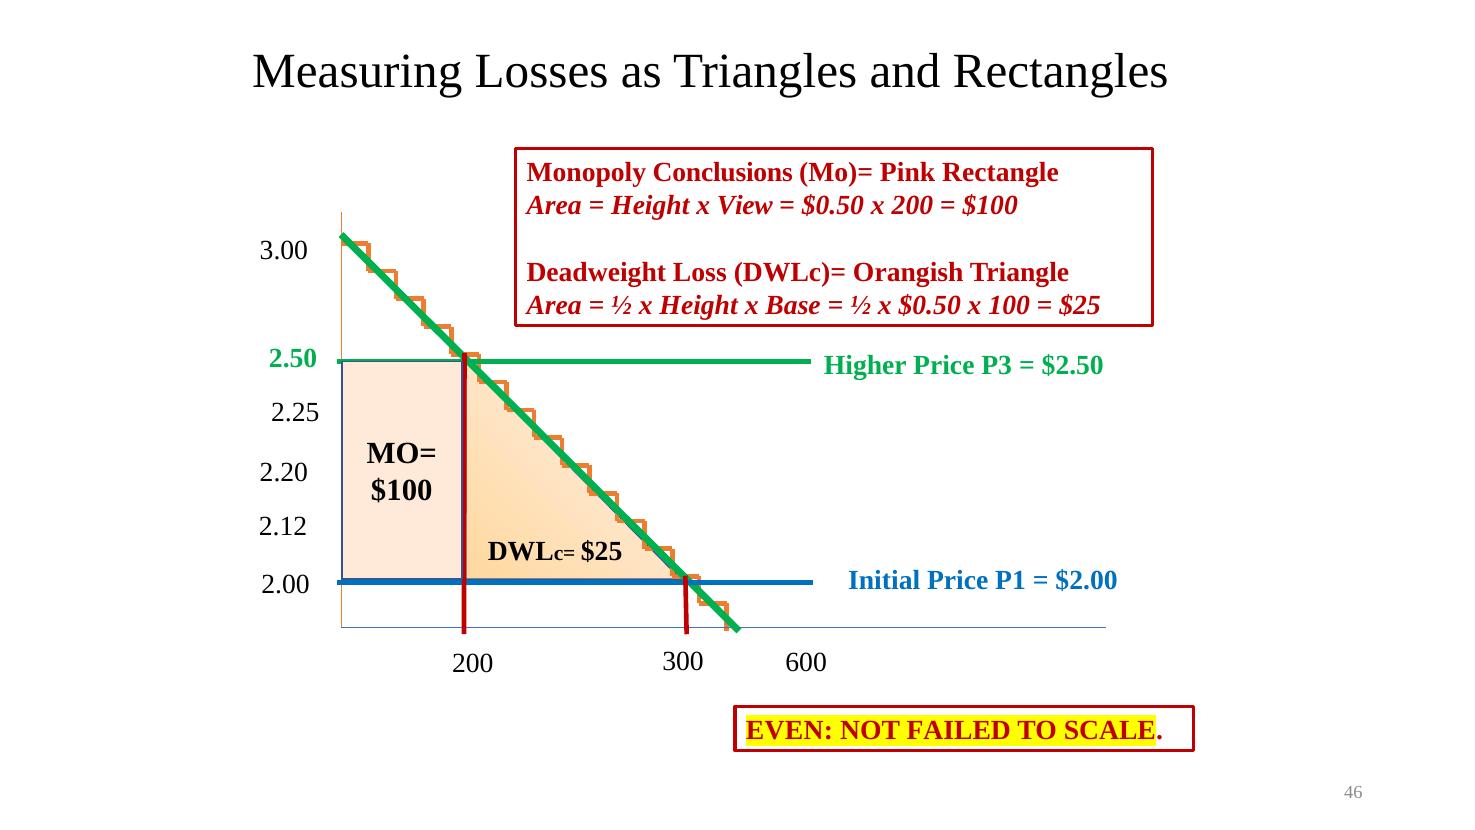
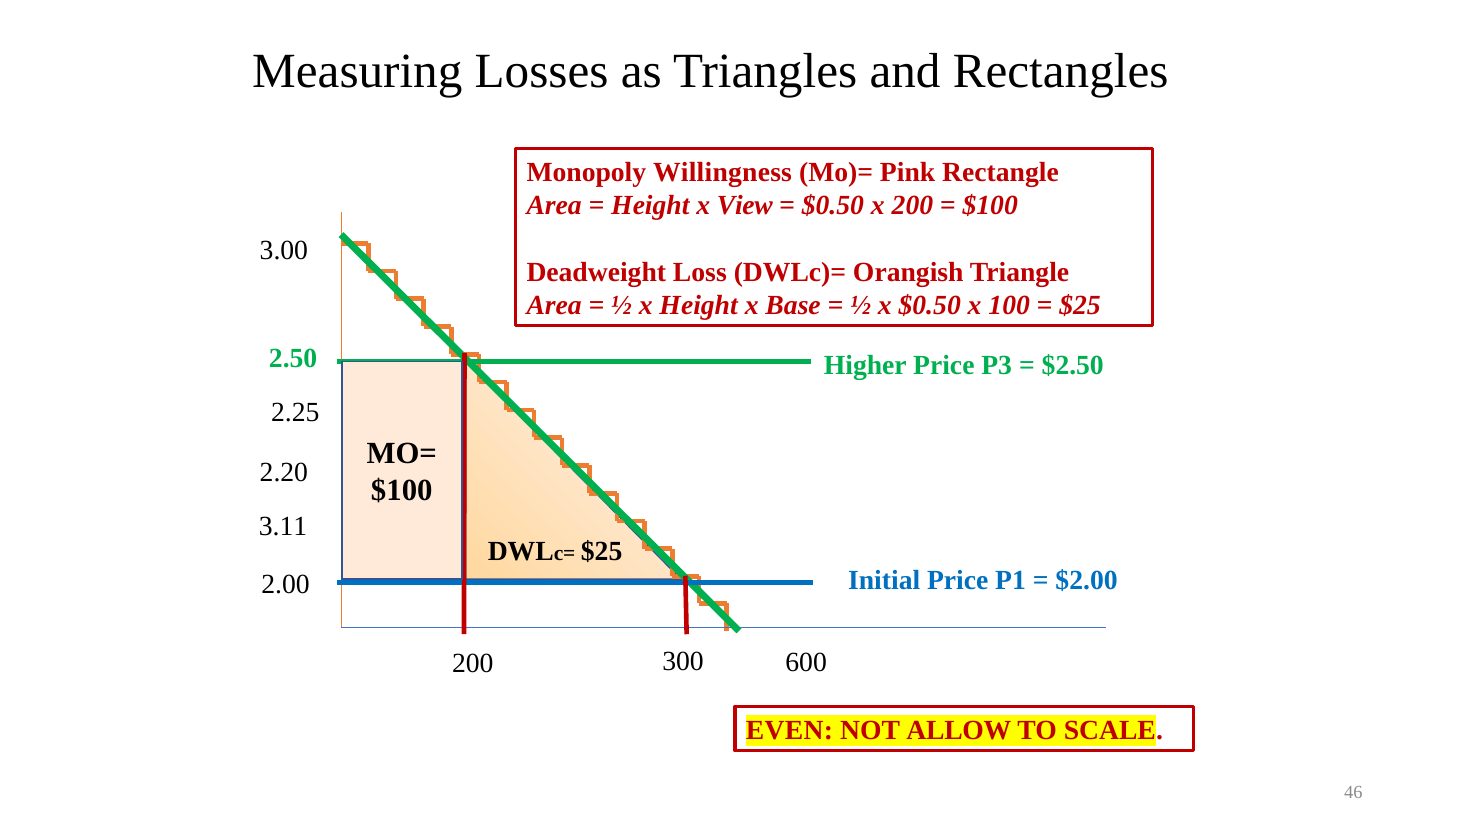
Conclusions: Conclusions -> Willingness
2.12: 2.12 -> 3.11
FAILED: FAILED -> ALLOW
